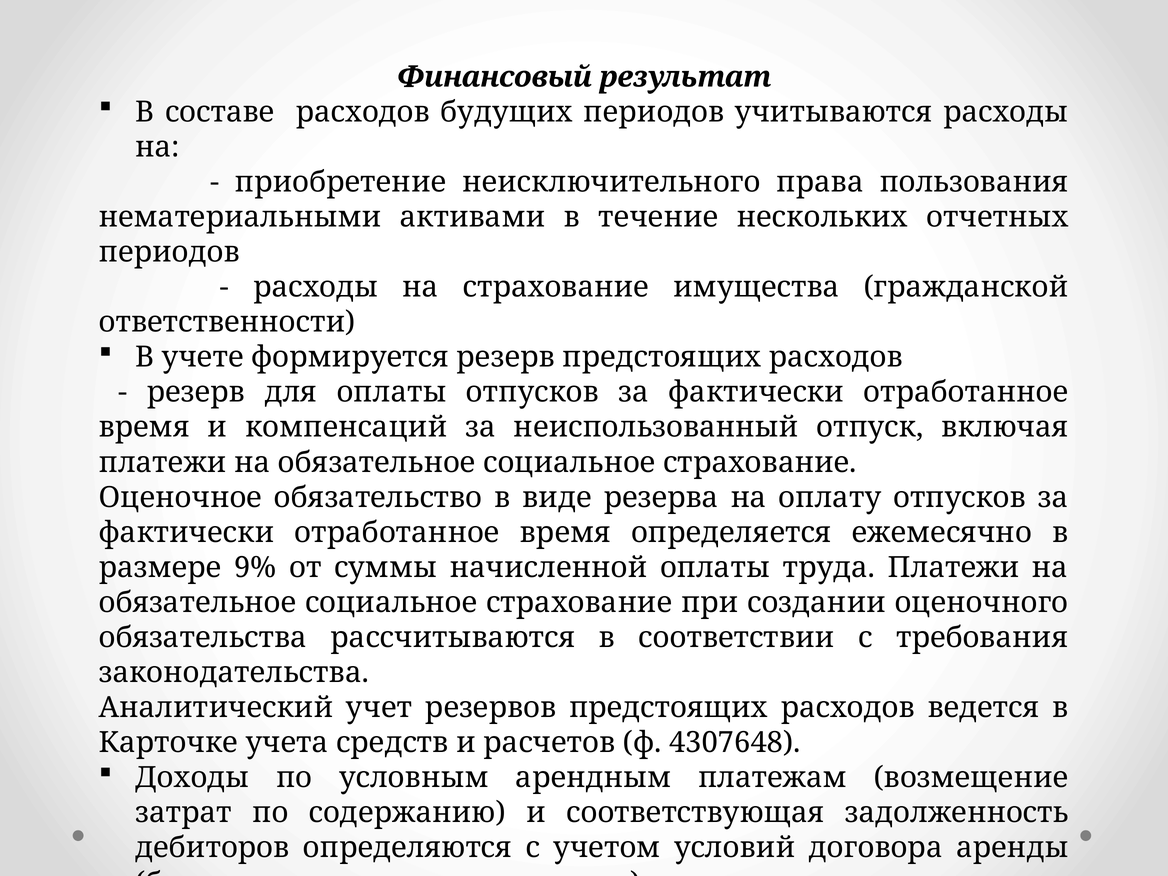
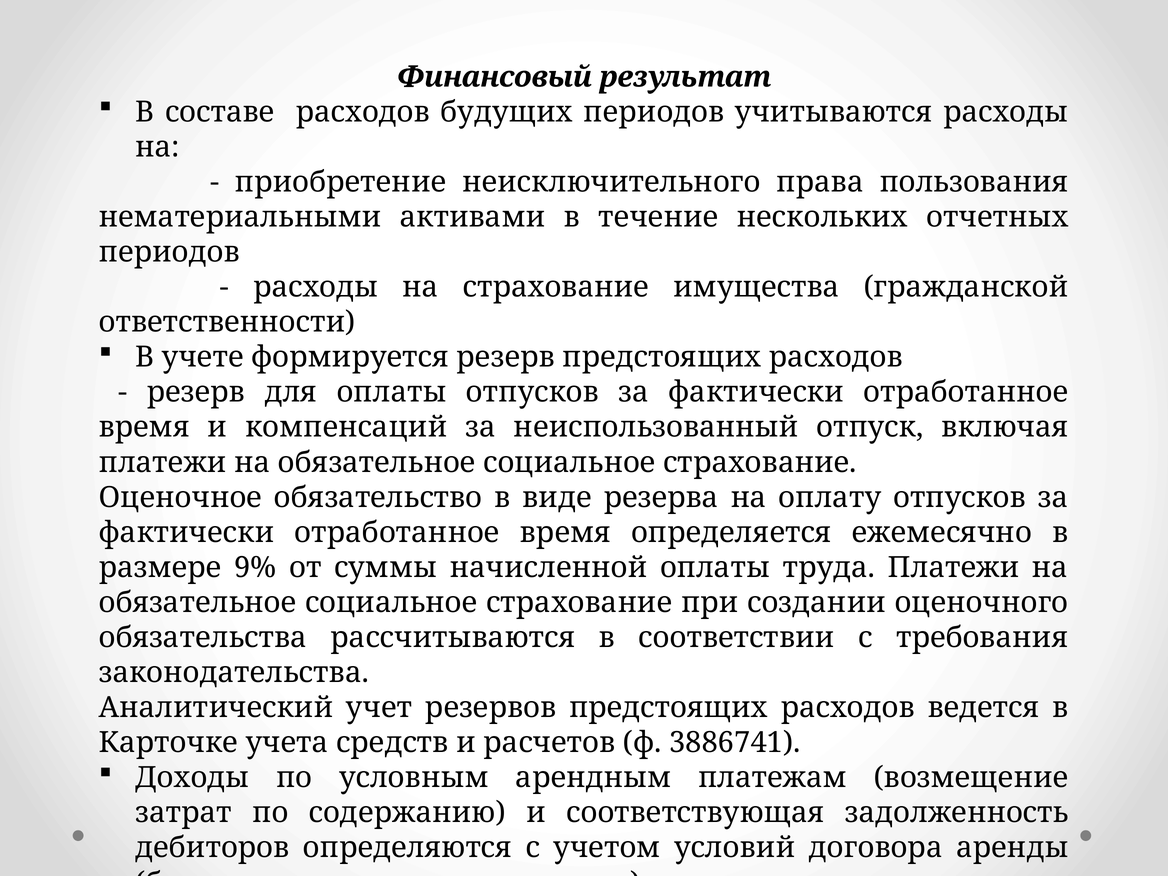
4307648: 4307648 -> 3886741
